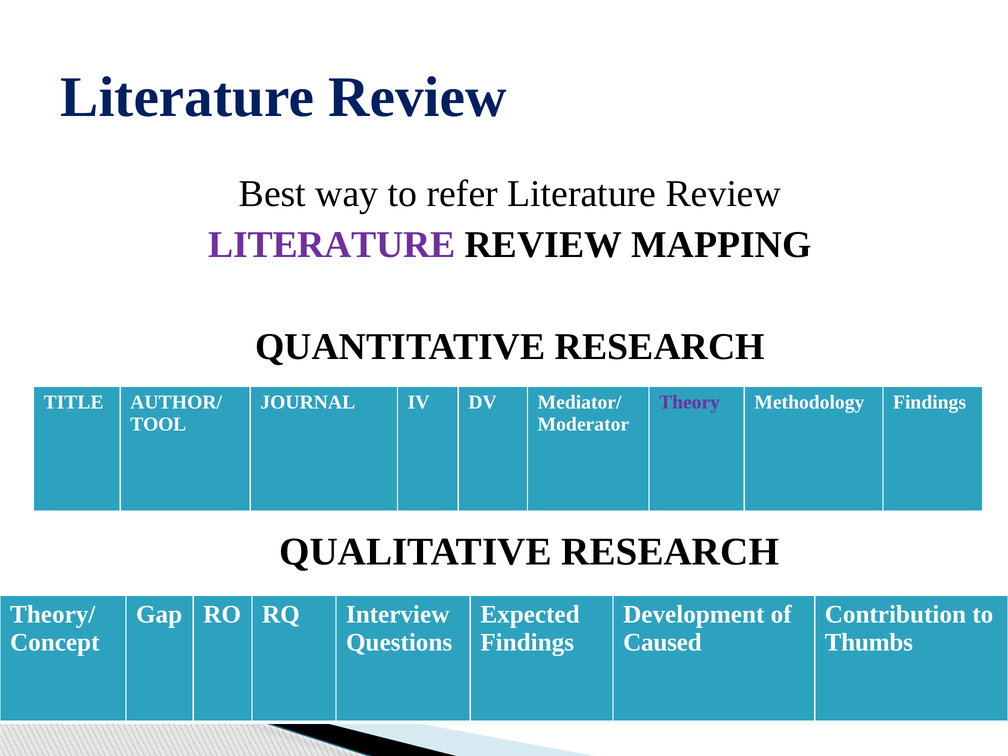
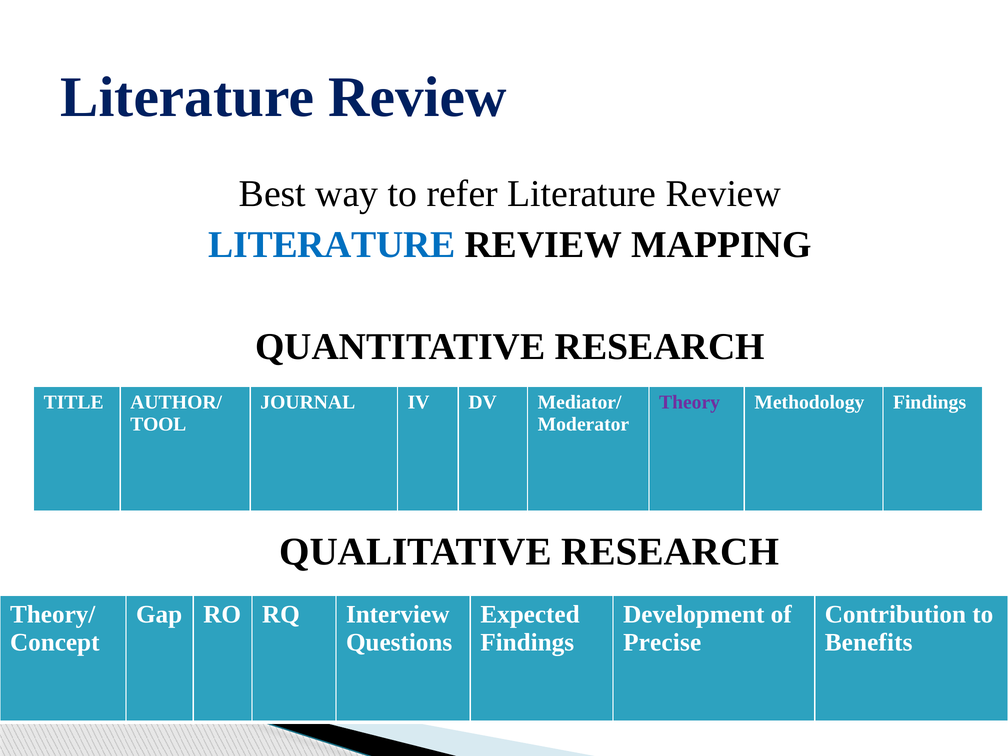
LITERATURE at (332, 245) colour: purple -> blue
Caused: Caused -> Precise
Thumbs: Thumbs -> Benefits
